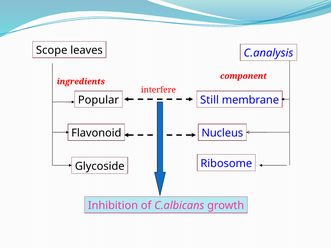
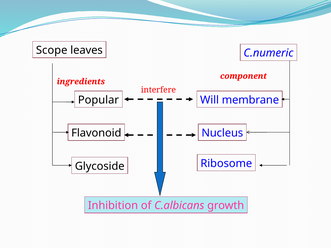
C.analysis: C.analysis -> C.numeric
Still: Still -> Will
